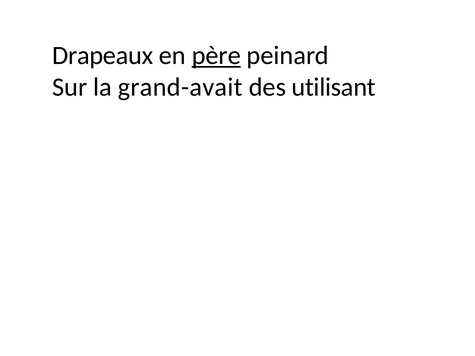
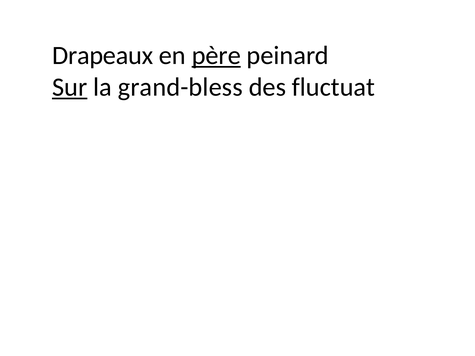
Sur underline: none -> present
grand-avait: grand-avait -> grand-bless
utilisant: utilisant -> fluctuat
